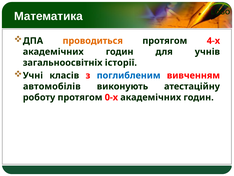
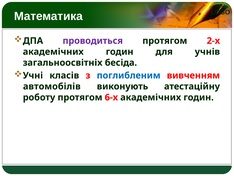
проводиться colour: orange -> purple
4-х: 4-х -> 2-х
історії: історії -> бесіда
0-х: 0-х -> 6-х
